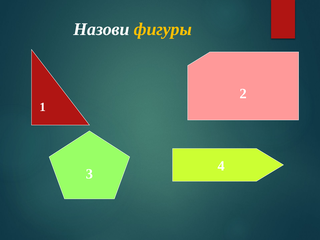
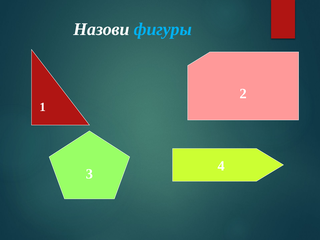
фигуры colour: yellow -> light blue
